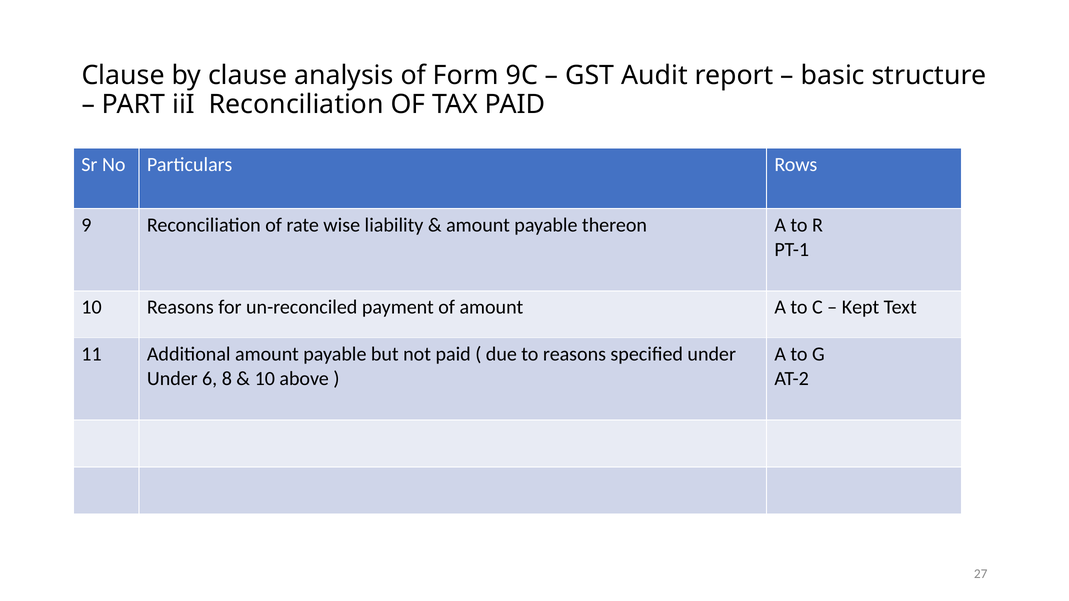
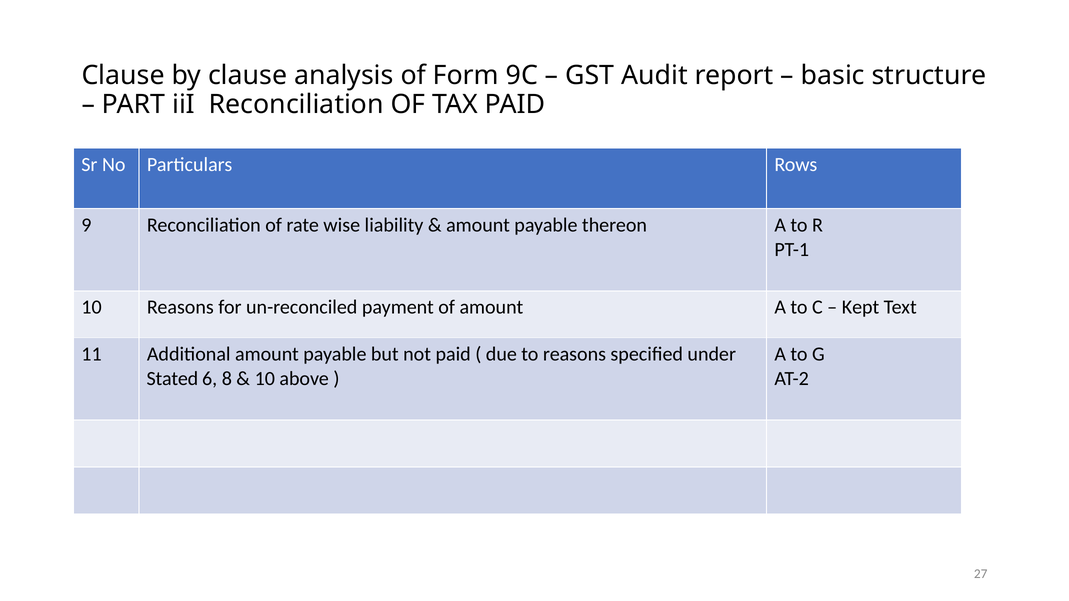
Under at (172, 379): Under -> Stated
